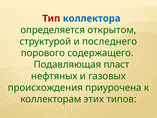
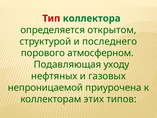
коллектора colour: blue -> green
содержащего: содержащего -> атмосферном
пласт: пласт -> уходу
происхождения: происхождения -> непроницаемой
